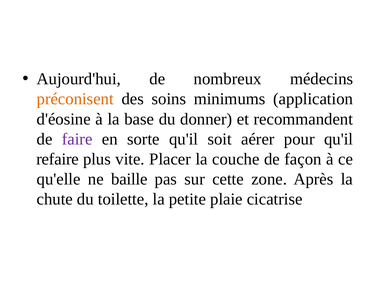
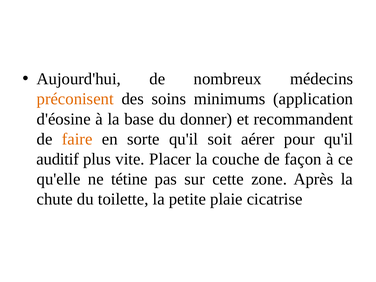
faire colour: purple -> orange
refaire: refaire -> auditif
baille: baille -> tétine
